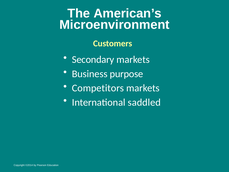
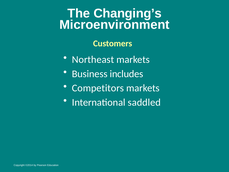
American’s: American’s -> Changing’s
Secondary: Secondary -> Northeast
purpose: purpose -> includes
